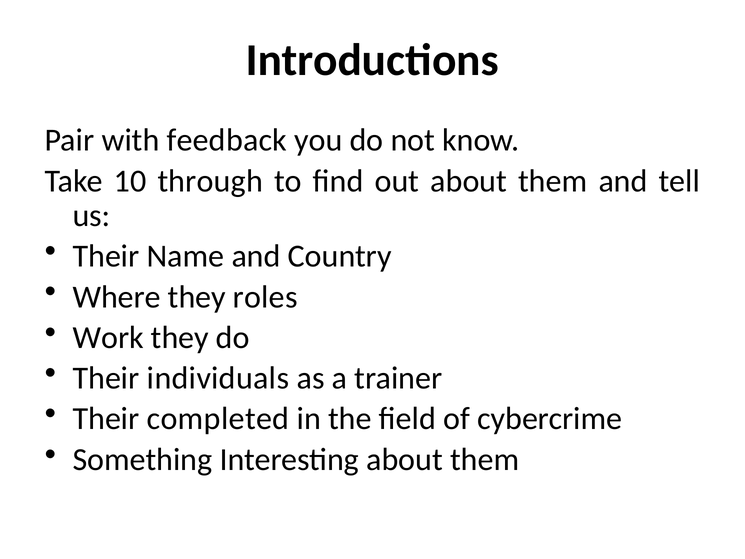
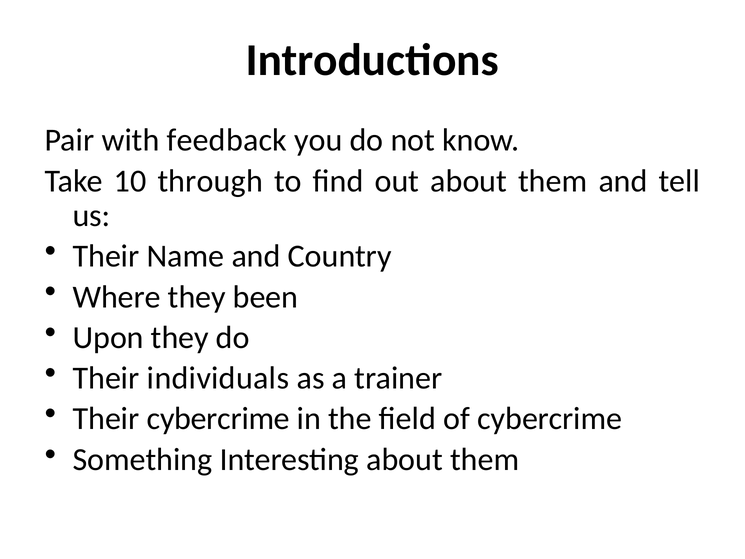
roles: roles -> been
Work: Work -> Upon
Their completed: completed -> cybercrime
